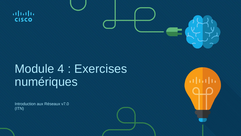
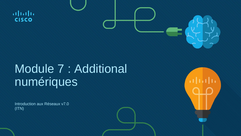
4: 4 -> 7
Exercises: Exercises -> Additional
